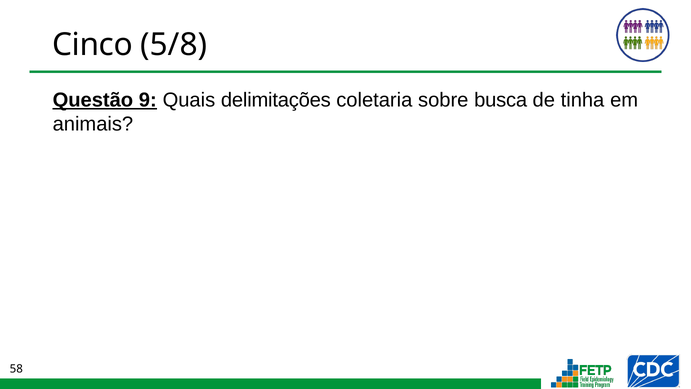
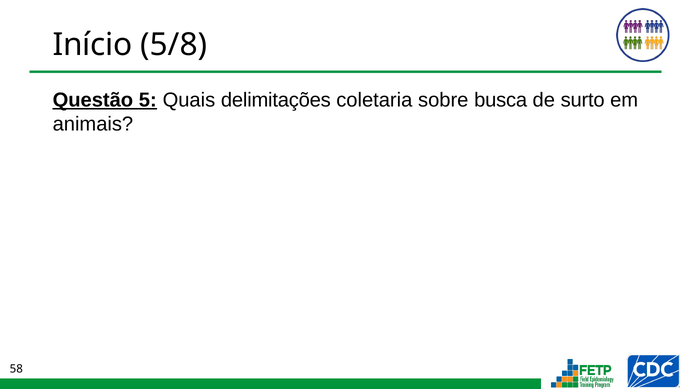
Cinco: Cinco -> Início
9: 9 -> 5
tinha: tinha -> surto
